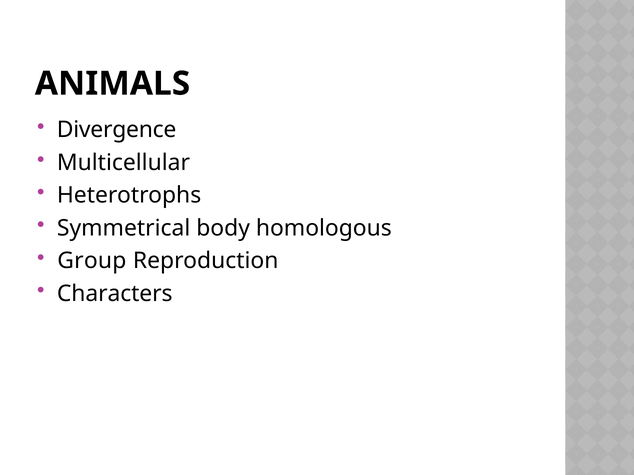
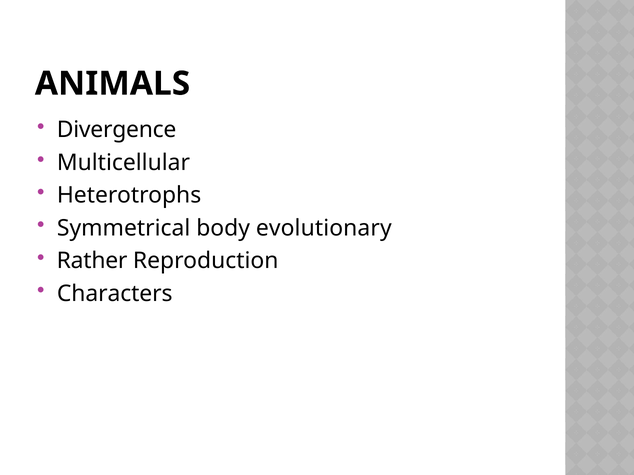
homologous: homologous -> evolutionary
Group: Group -> Rather
